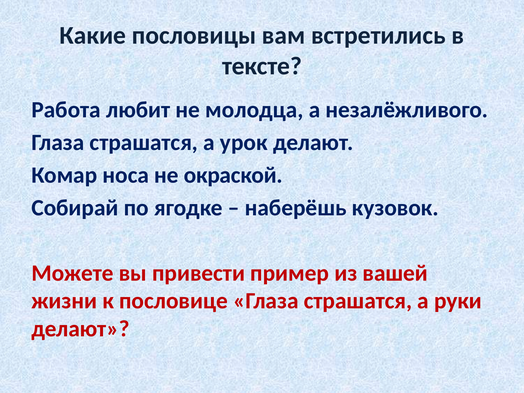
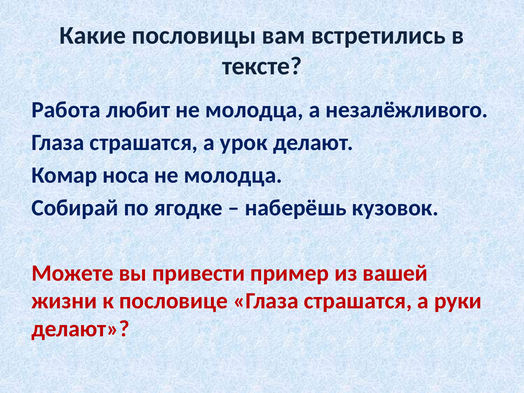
носа не окраской: окраской -> молодца
